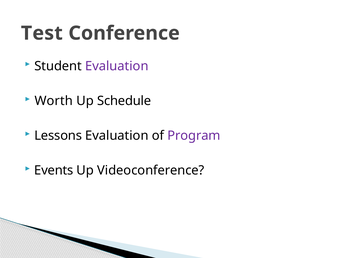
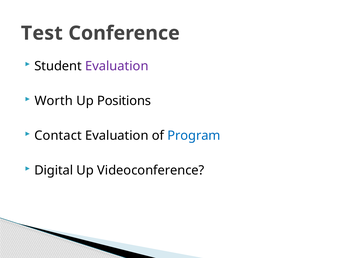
Schedule: Schedule -> Positions
Lessons: Lessons -> Contact
Program colour: purple -> blue
Events: Events -> Digital
